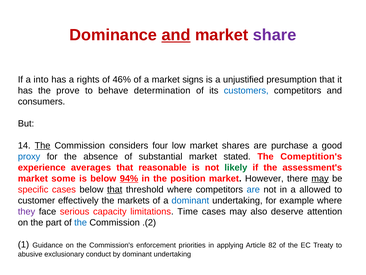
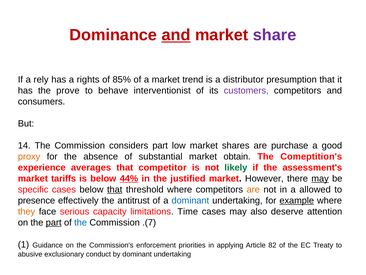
into: into -> rely
46%: 46% -> 85%
signs: signs -> trend
unjustified: unjustified -> distributor
determination: determination -> interventionist
customers colour: blue -> purple
The at (43, 145) underline: present -> none
considers four: four -> part
proxy colour: blue -> orange
stated: stated -> obtain
reasonable: reasonable -> competitor
some: some -> tariffs
94%: 94% -> 44%
position: position -> justified
are at (253, 189) colour: blue -> orange
customer: customer -> presence
markets: markets -> antitrust
example underline: none -> present
they colour: purple -> orange
part at (54, 222) underline: none -> present
.(2: .(2 -> .(7
